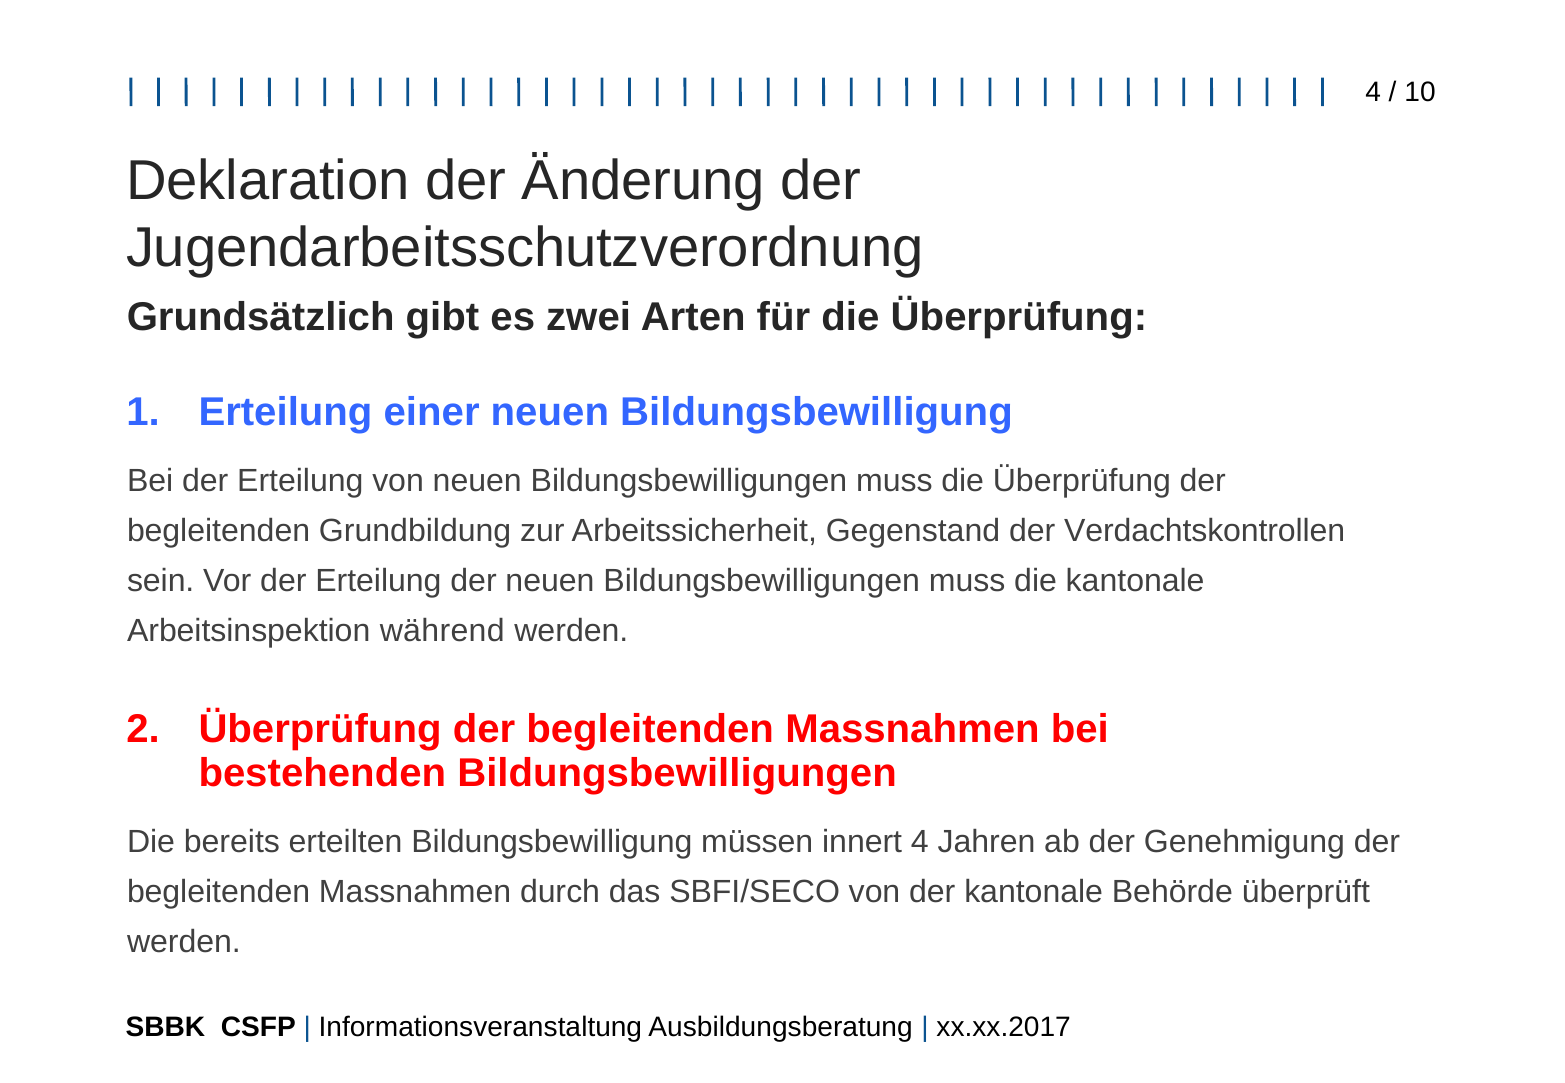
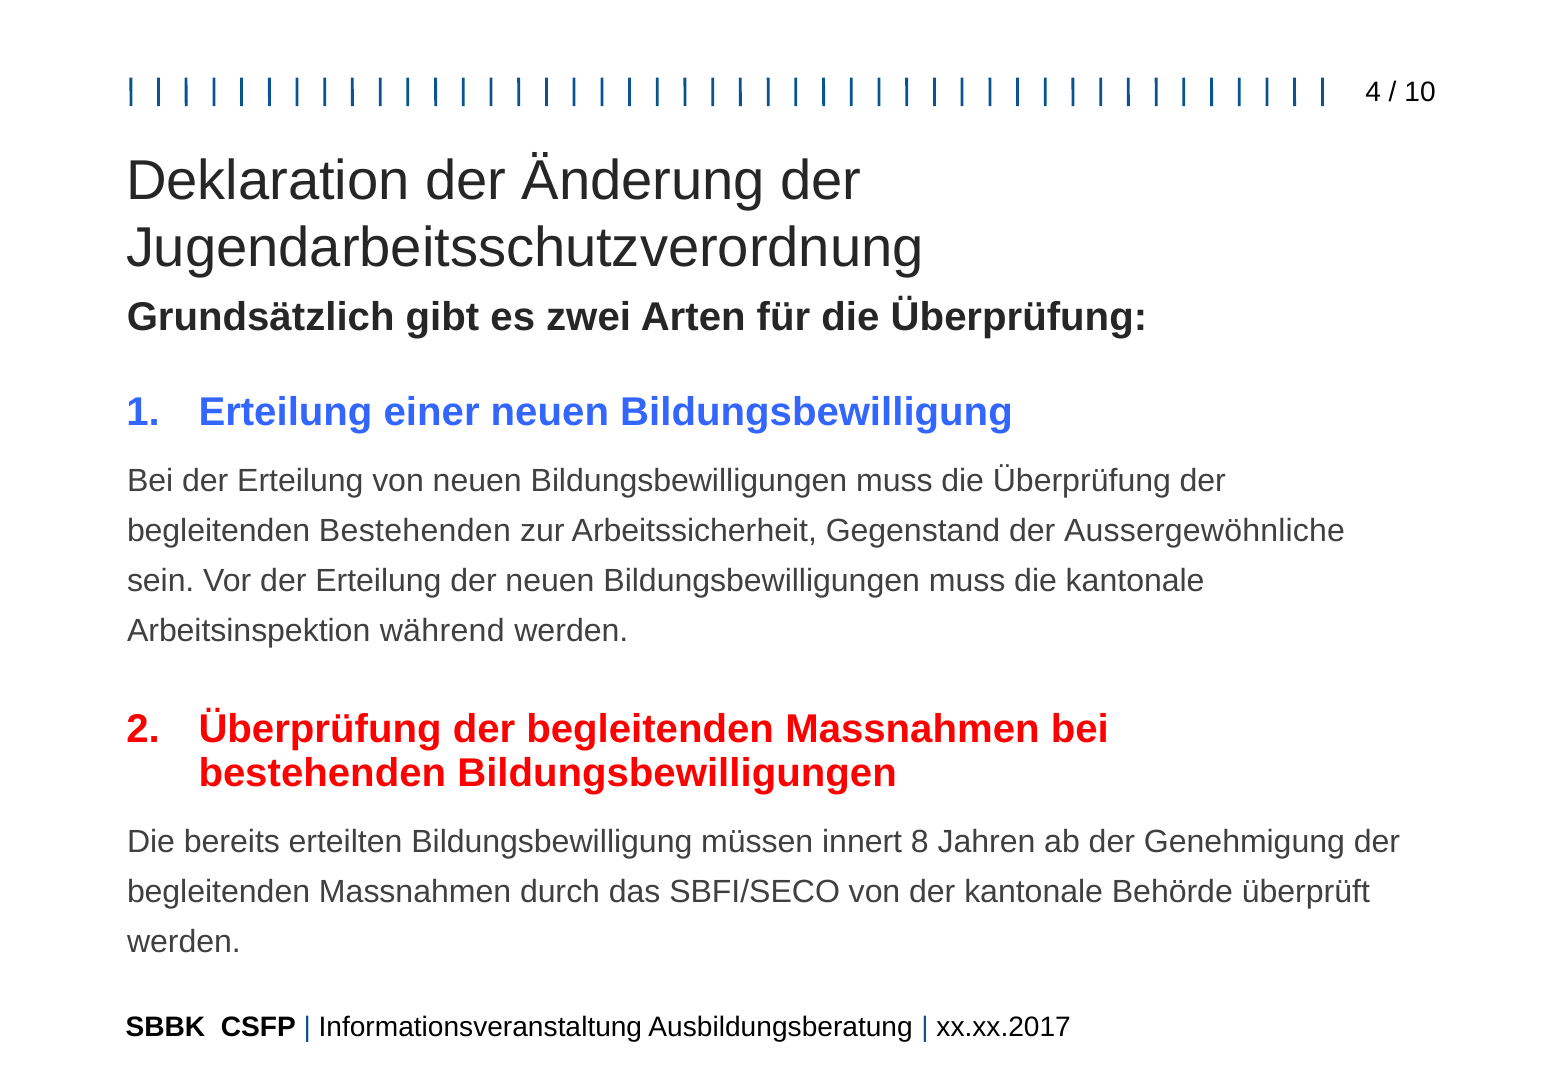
begleitenden Grundbildung: Grundbildung -> Bestehenden
Verdachtskontrollen: Verdachtskontrollen -> Aussergewöhnliche
innert 4: 4 -> 8
